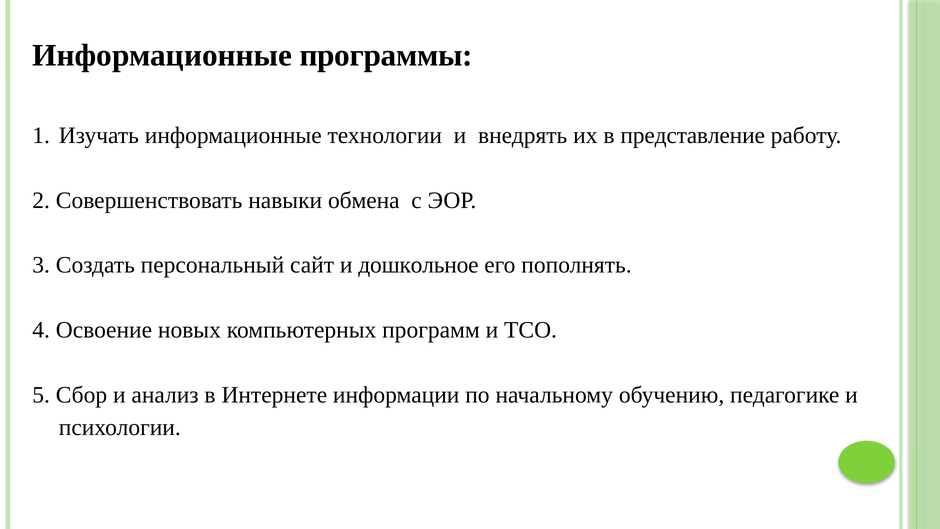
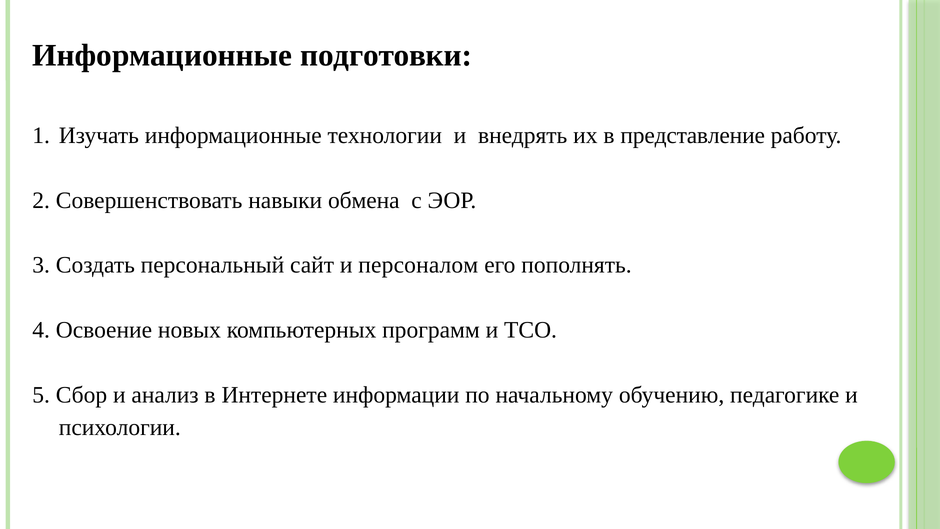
программы: программы -> подготовки
дошкольное: дошкольное -> персоналом
